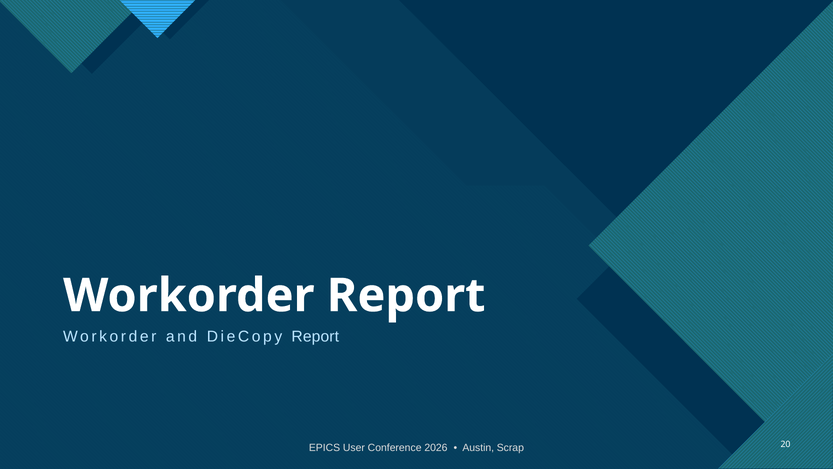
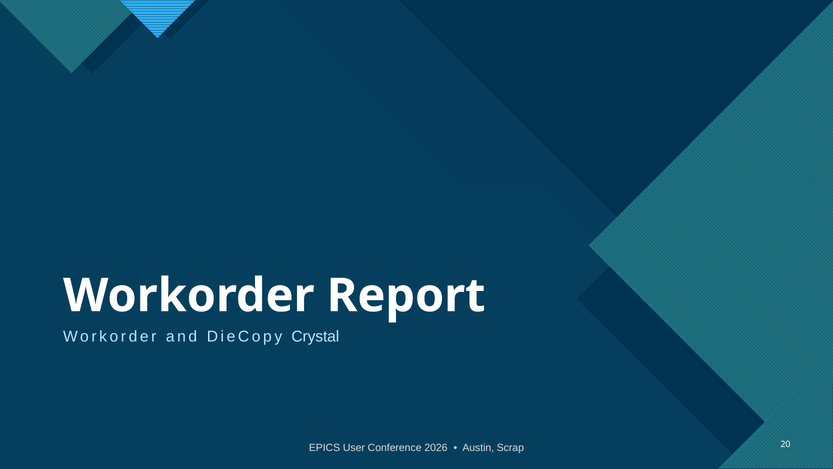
Report at (315, 336): Report -> Crystal
